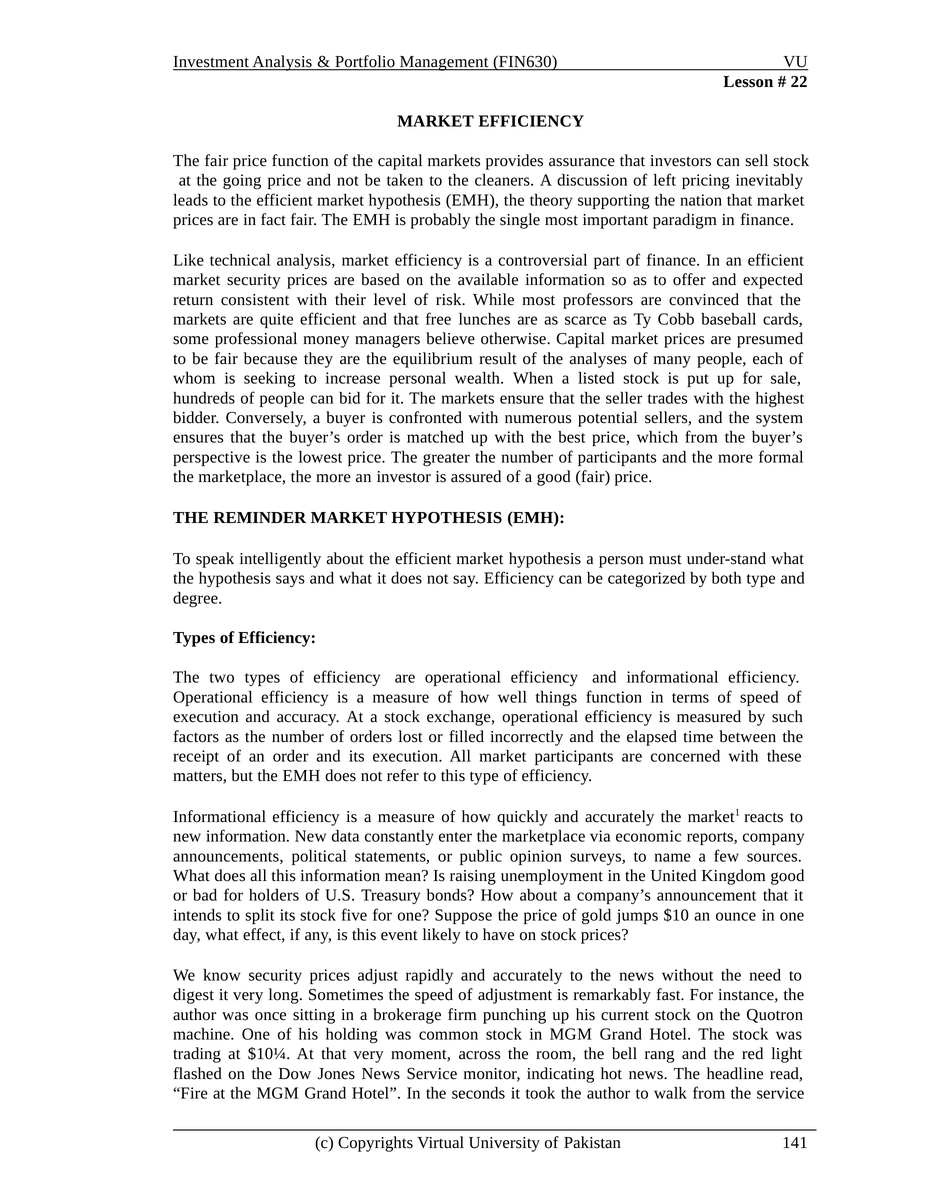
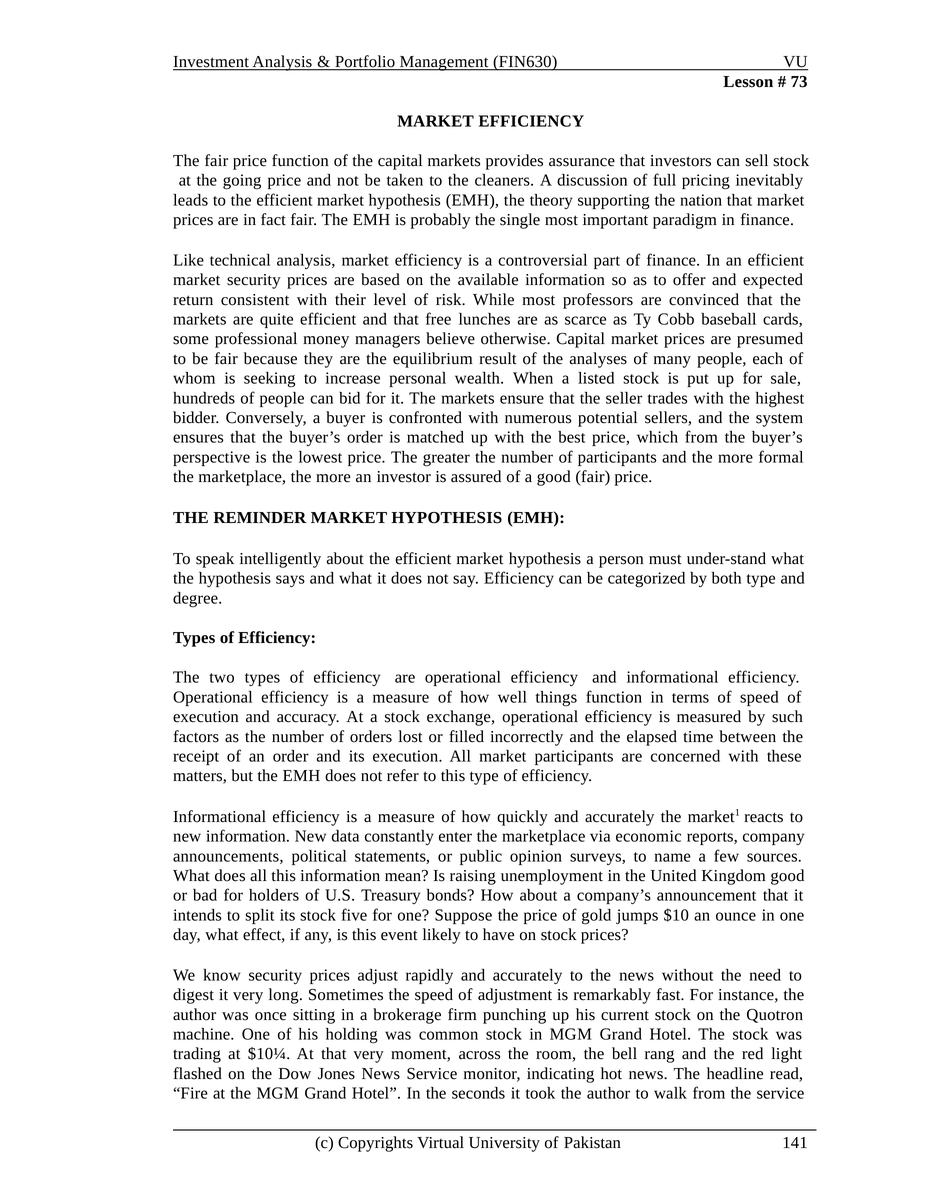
22: 22 -> 73
left: left -> full
